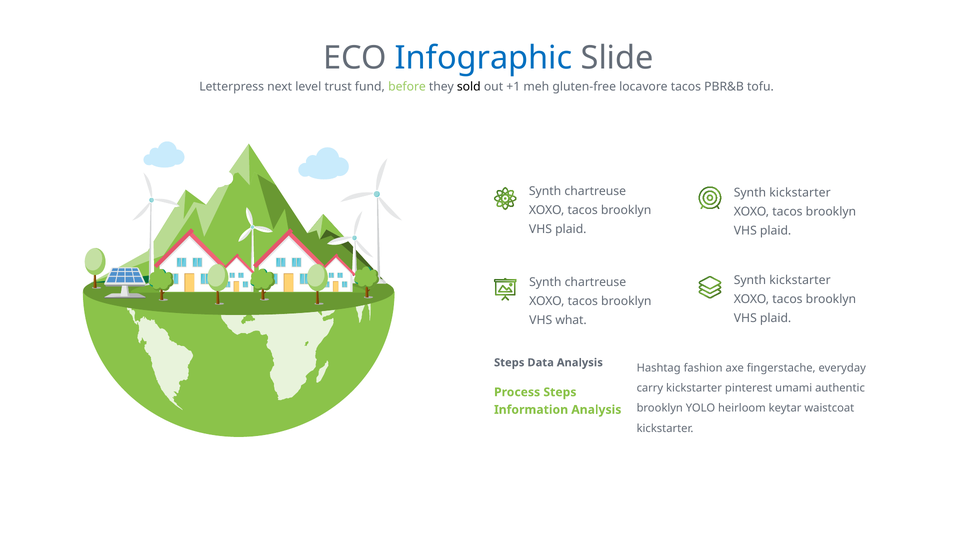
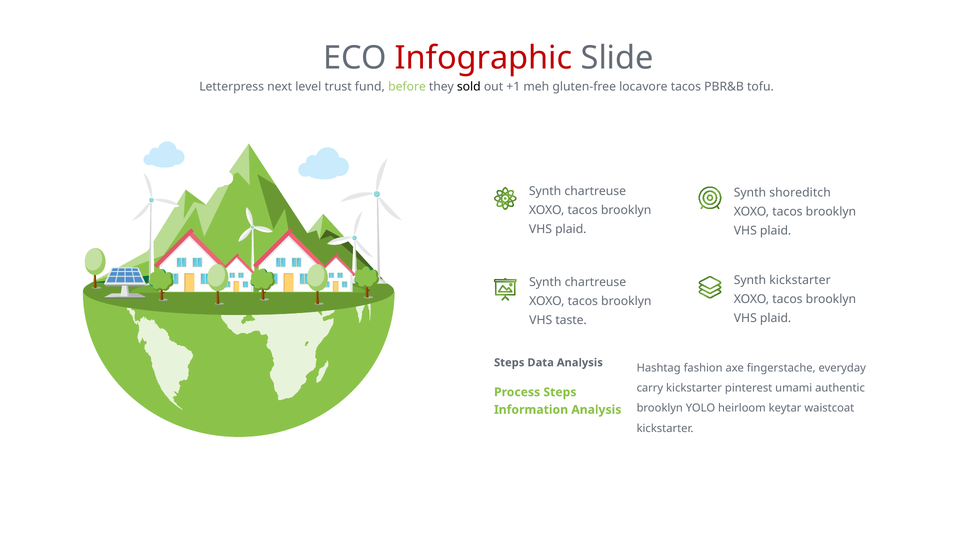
Infographic colour: blue -> red
kickstarter at (800, 193): kickstarter -> shoreditch
what: what -> taste
